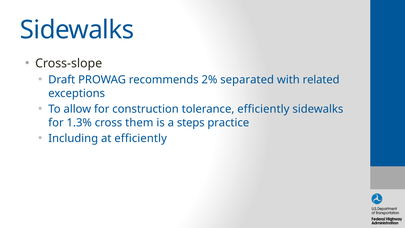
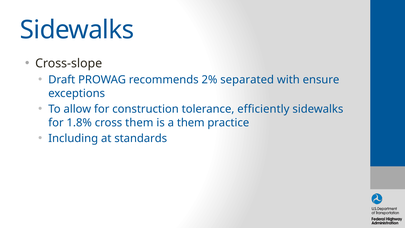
related: related -> ensure
1.3%: 1.3% -> 1.8%
a steps: steps -> them
at efficiently: efficiently -> standards
